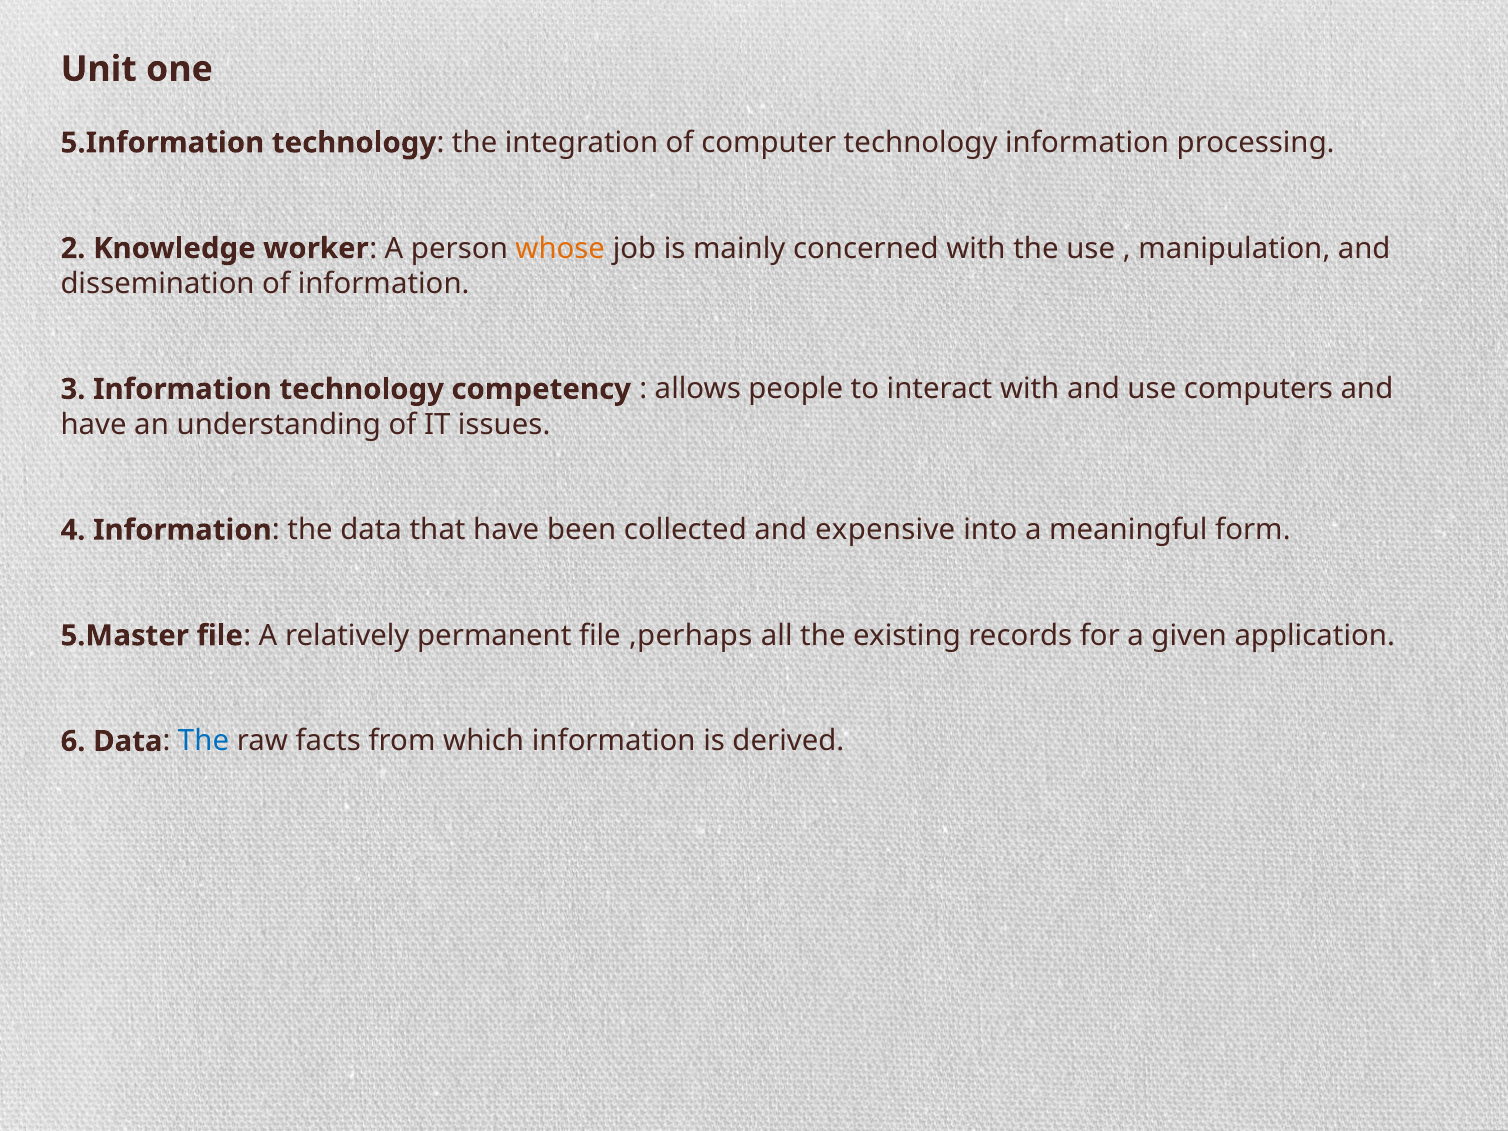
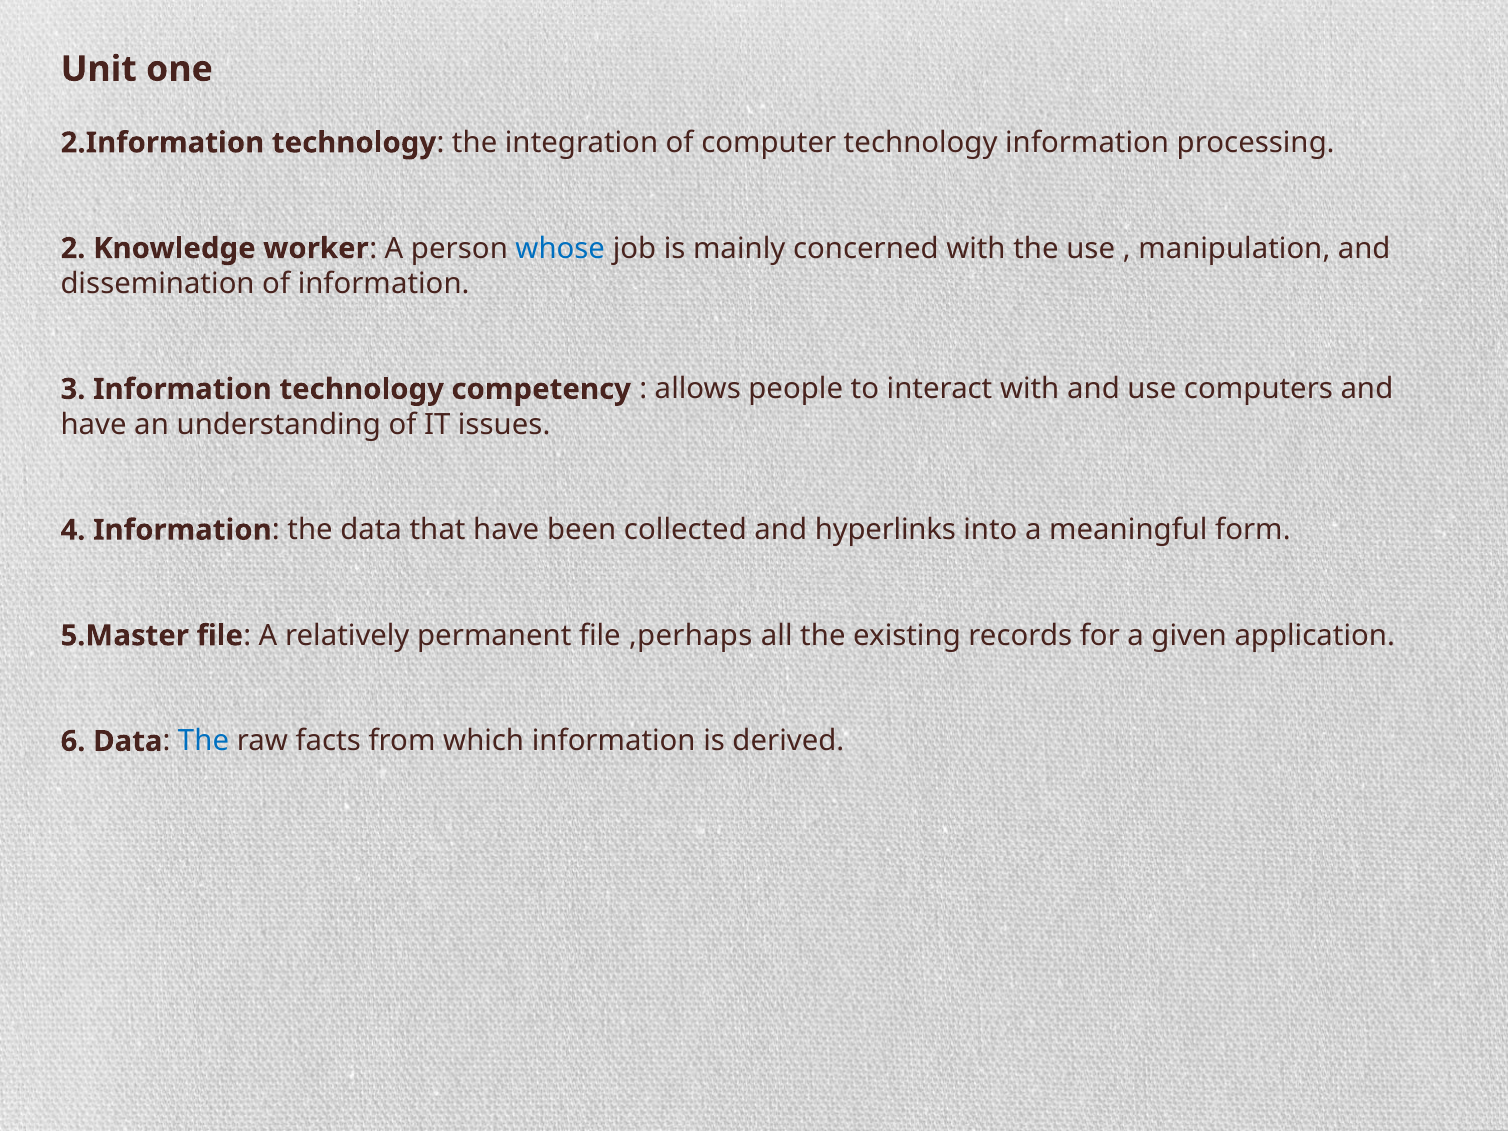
5.Information: 5.Information -> 2.Information
whose colour: orange -> blue
expensive: expensive -> hyperlinks
